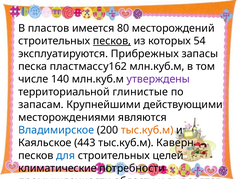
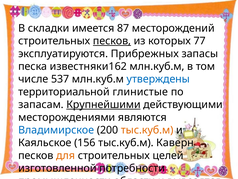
пластов: пластов -> складки
80: 80 -> 87
54: 54 -> 77
пластмассу162: пластмассу162 -> известняки162
140: 140 -> 537
утверждены colour: purple -> blue
Крупнейшими underline: none -> present
443: 443 -> 156
для colour: blue -> orange
климатические: климатические -> изготовленной
